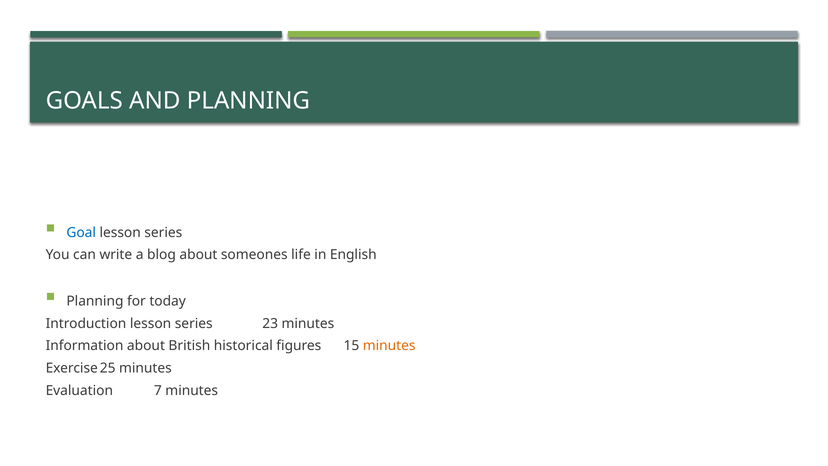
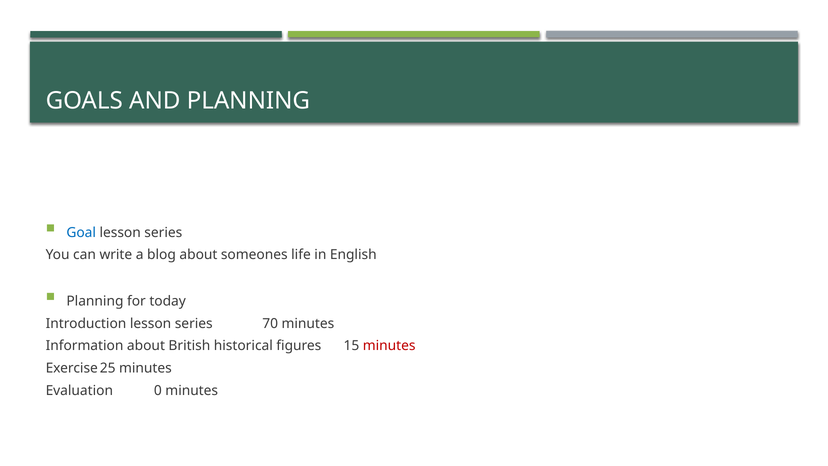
23: 23 -> 70
minutes at (389, 346) colour: orange -> red
7: 7 -> 0
